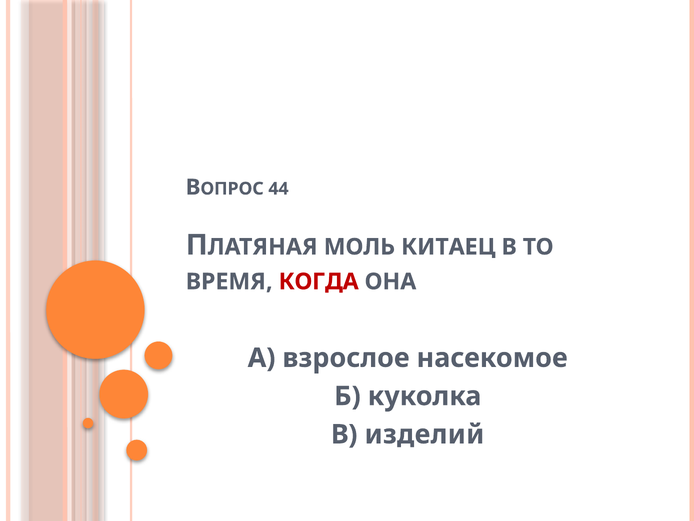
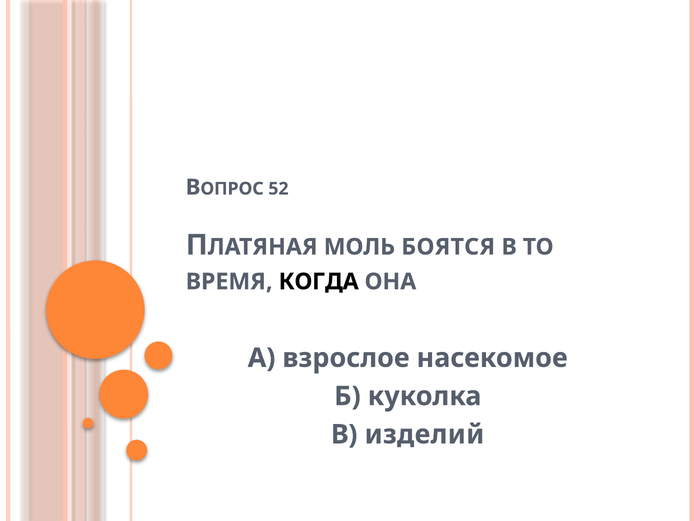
44: 44 -> 52
КИТАЕЦ: КИТАЕЦ -> БОЯТСЯ
КОГДА colour: red -> black
